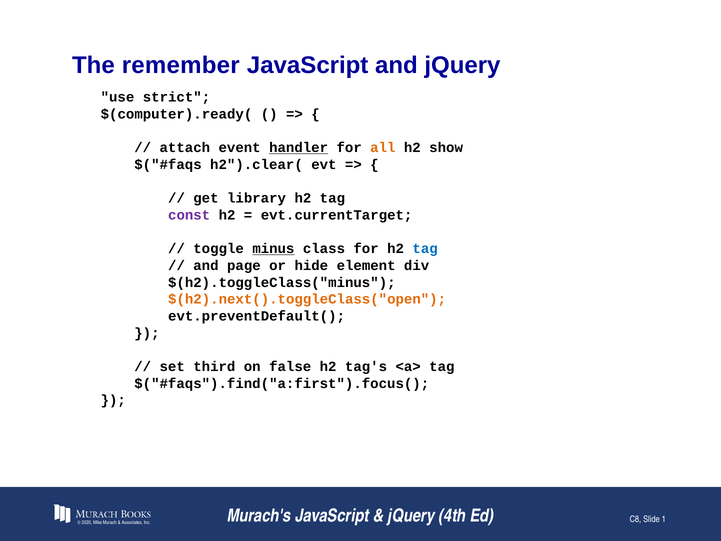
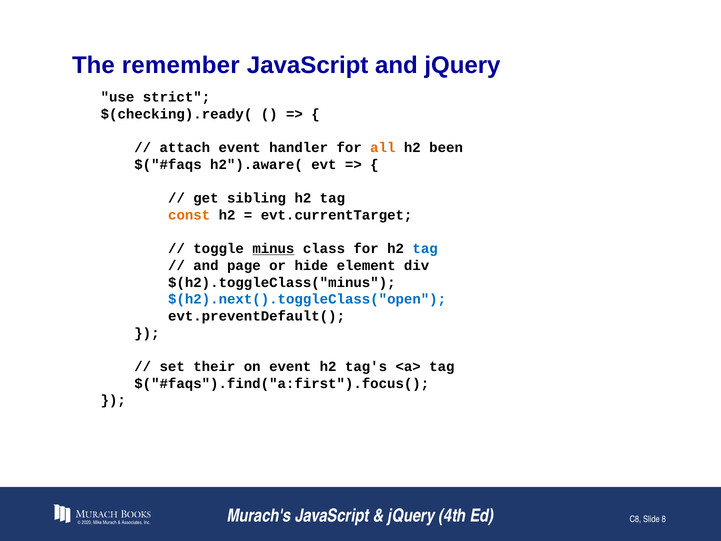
$(computer).ready(: $(computer).ready( -> $(checking).ready(
handler underline: present -> none
show: show -> been
h2").clear(: h2").clear( -> h2").aware(
library: library -> sibling
const colour: purple -> orange
$(h2).next().toggleClass("open colour: orange -> blue
third: third -> their
on false: false -> event
1: 1 -> 8
